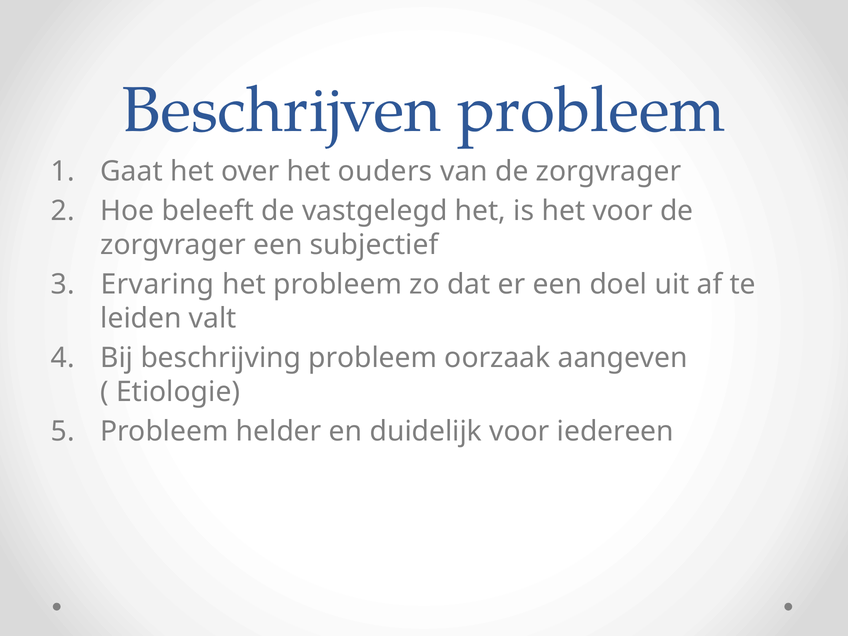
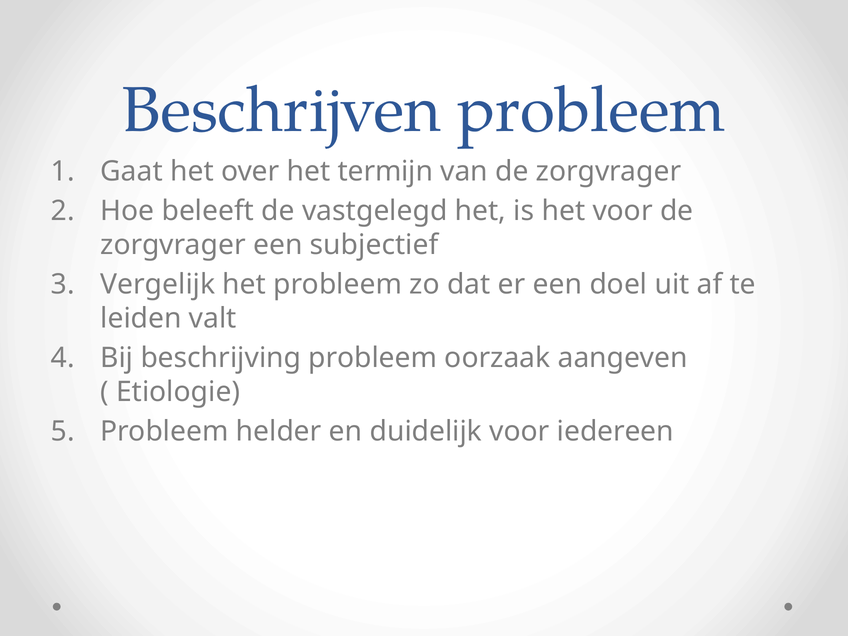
ouders: ouders -> termijn
Ervaring: Ervaring -> Vergelijk
